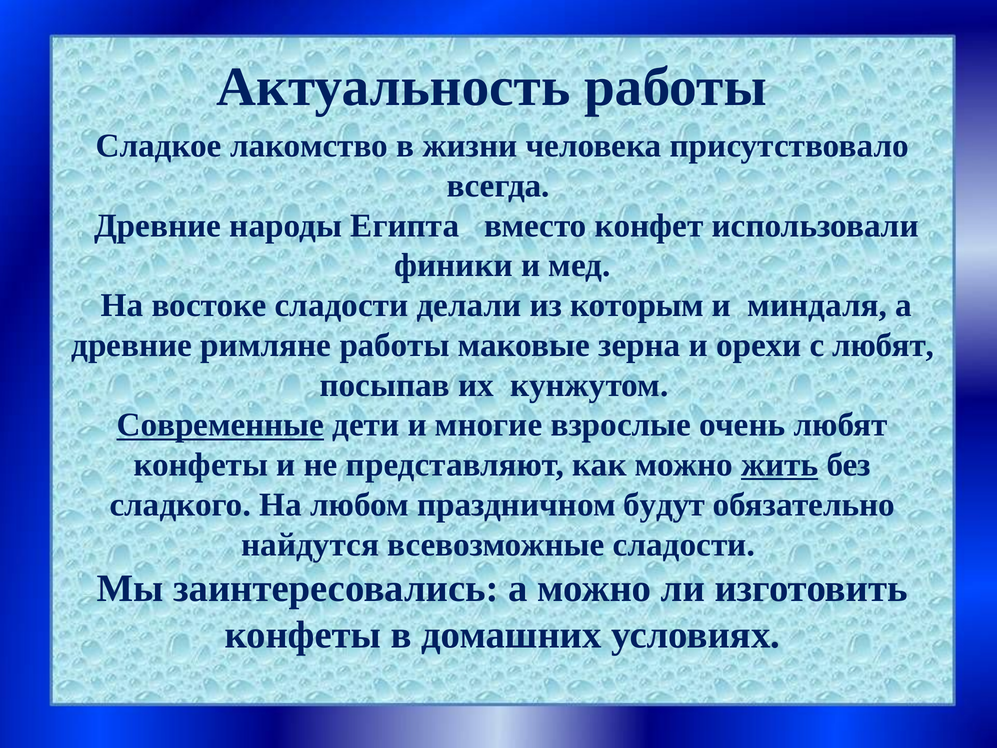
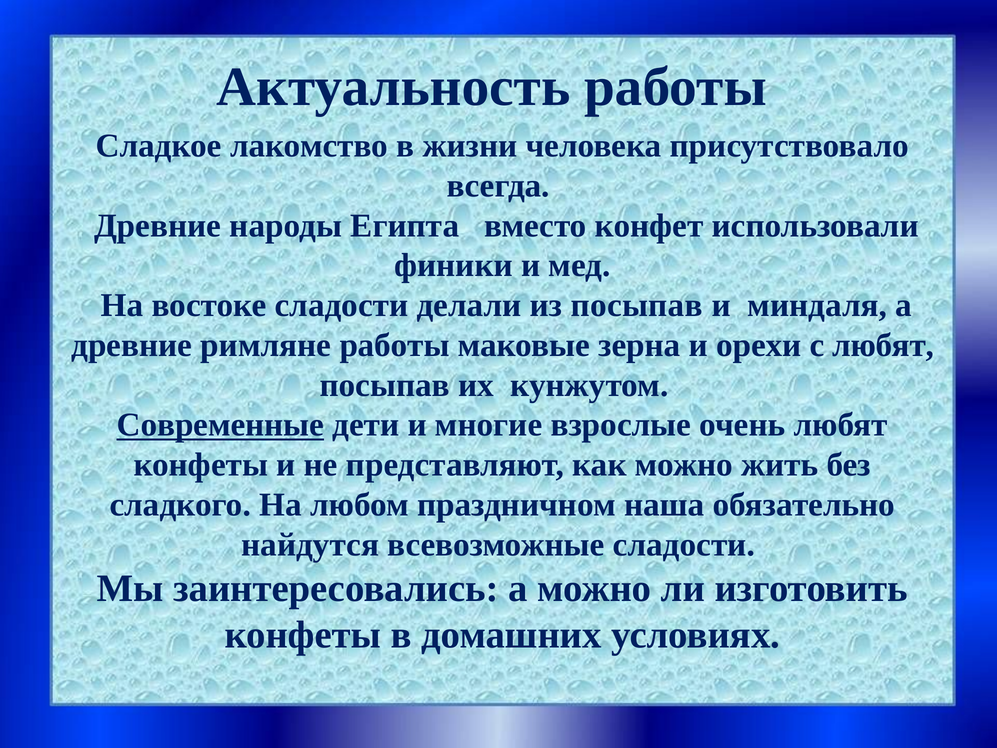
из которым: которым -> посыпав
жить underline: present -> none
будут: будут -> наша
